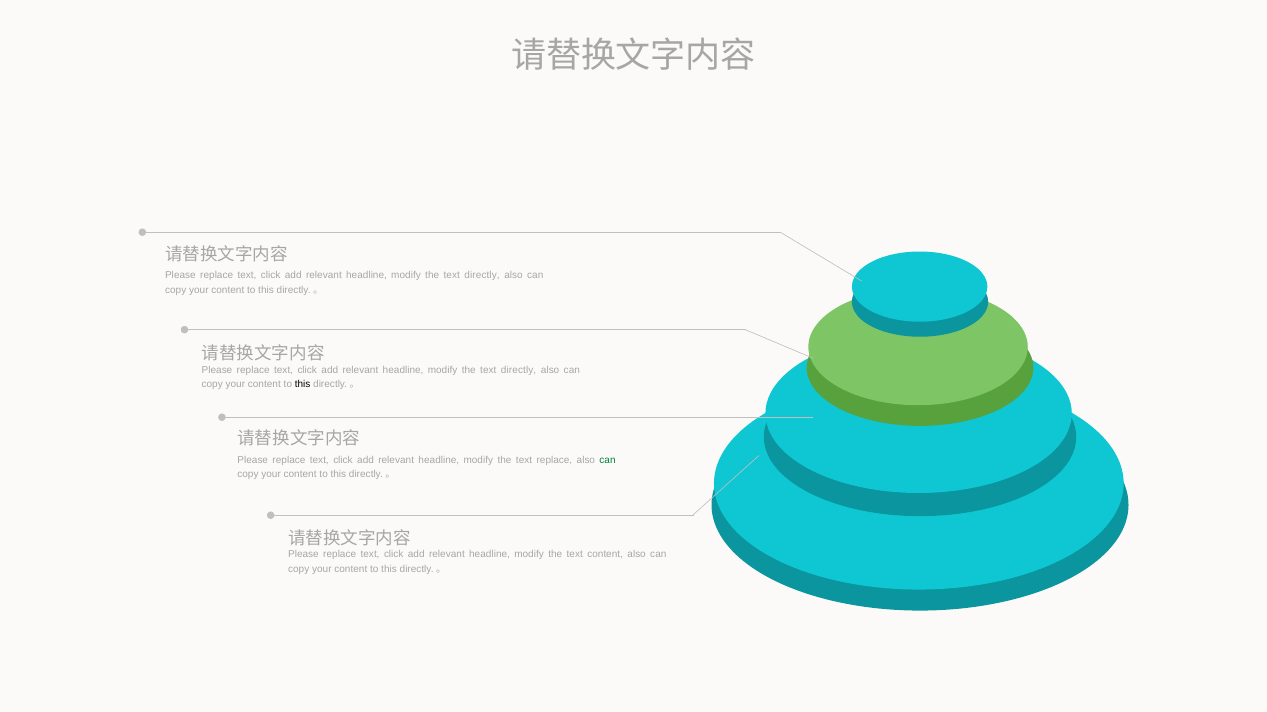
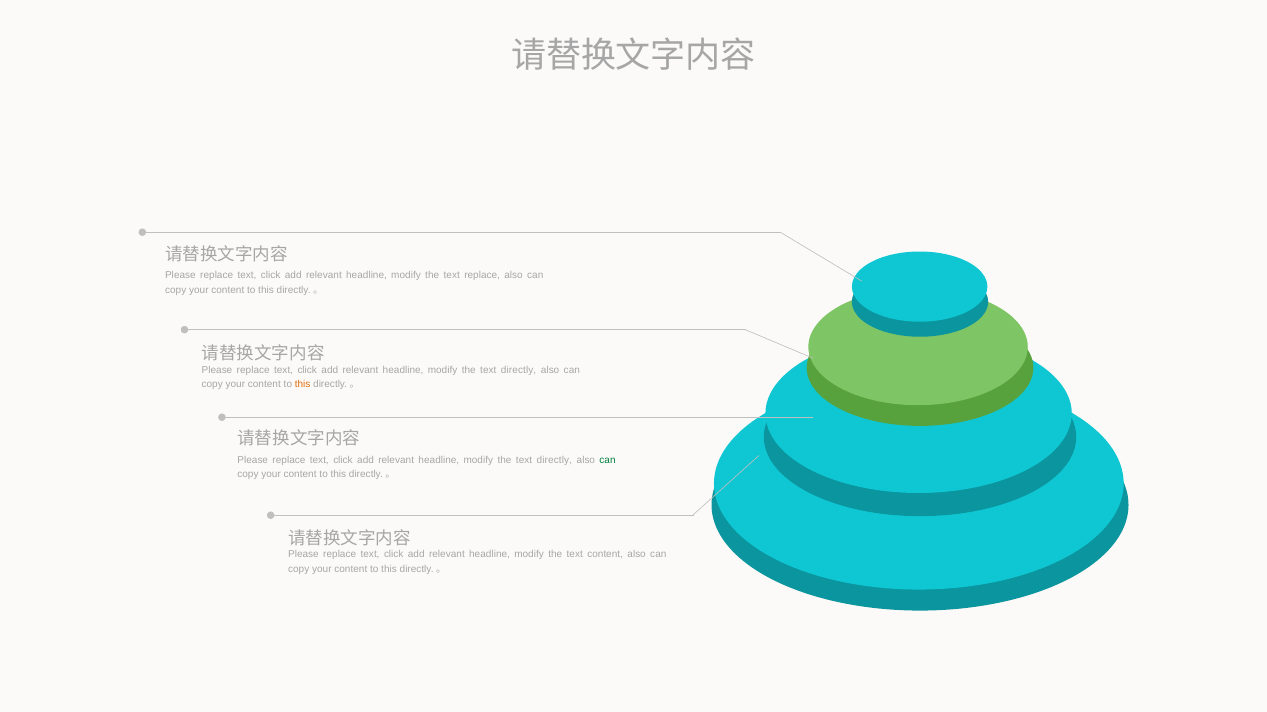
directly at (482, 276): directly -> replace
this at (303, 385) colour: black -> orange
replace at (554, 460): replace -> directly
